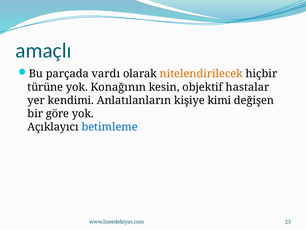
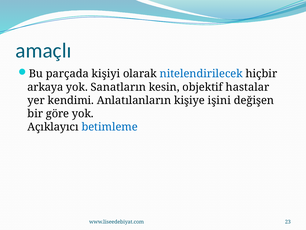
vardı: vardı -> kişiyi
nitelendirilecek colour: orange -> blue
türüne: türüne -> arkaya
Konağının: Konağının -> Sanatların
kimi: kimi -> işini
